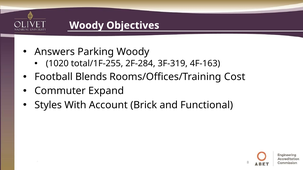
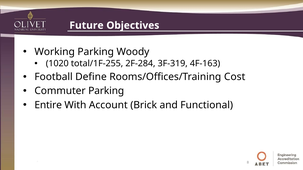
Woody at (87, 25): Woody -> Future
Answers: Answers -> Working
Blends: Blends -> Define
Commuter Expand: Expand -> Parking
Styles: Styles -> Entire
